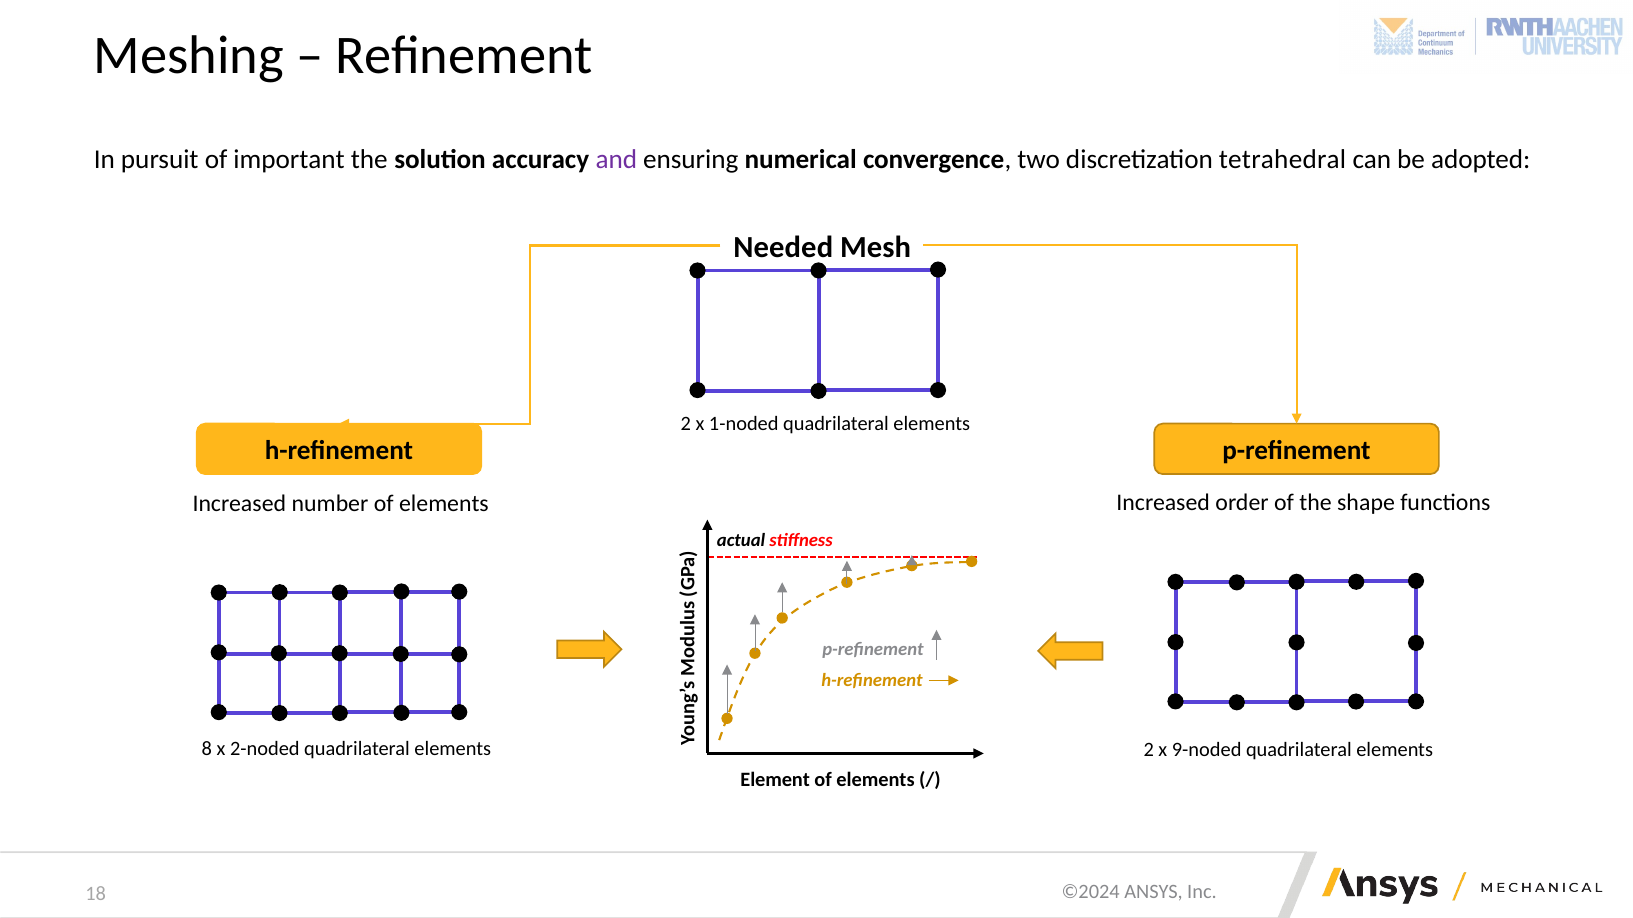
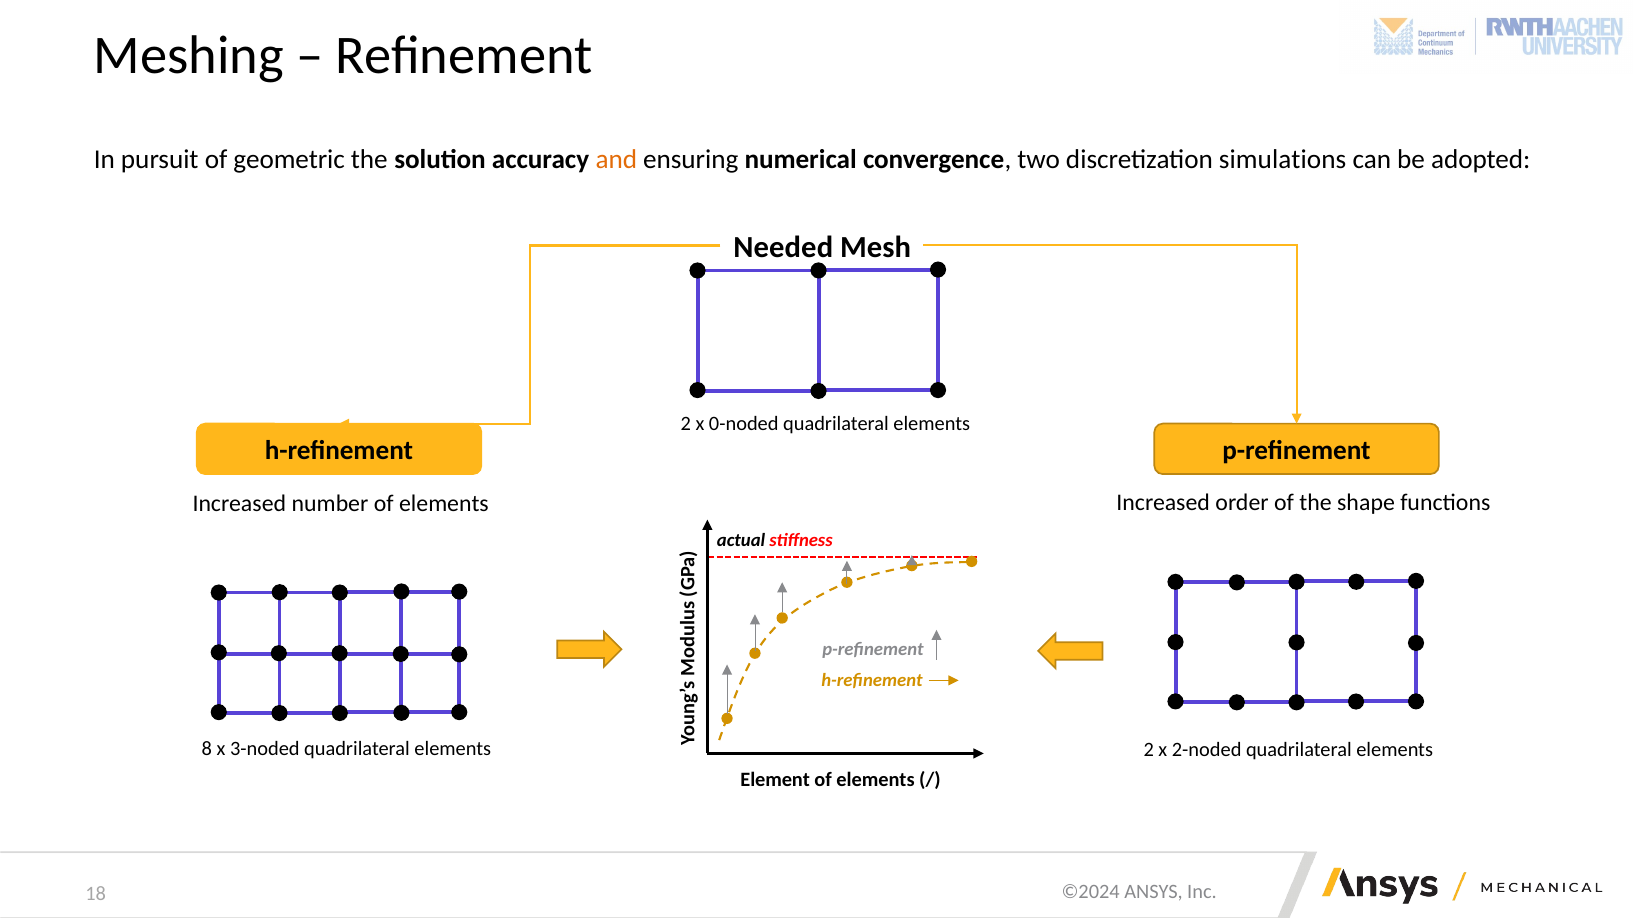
important: important -> geometric
and colour: purple -> orange
tetrahedral: tetrahedral -> simulations
1-noded: 1-noded -> 0-noded
2-noded: 2-noded -> 3-noded
9-noded: 9-noded -> 2-noded
